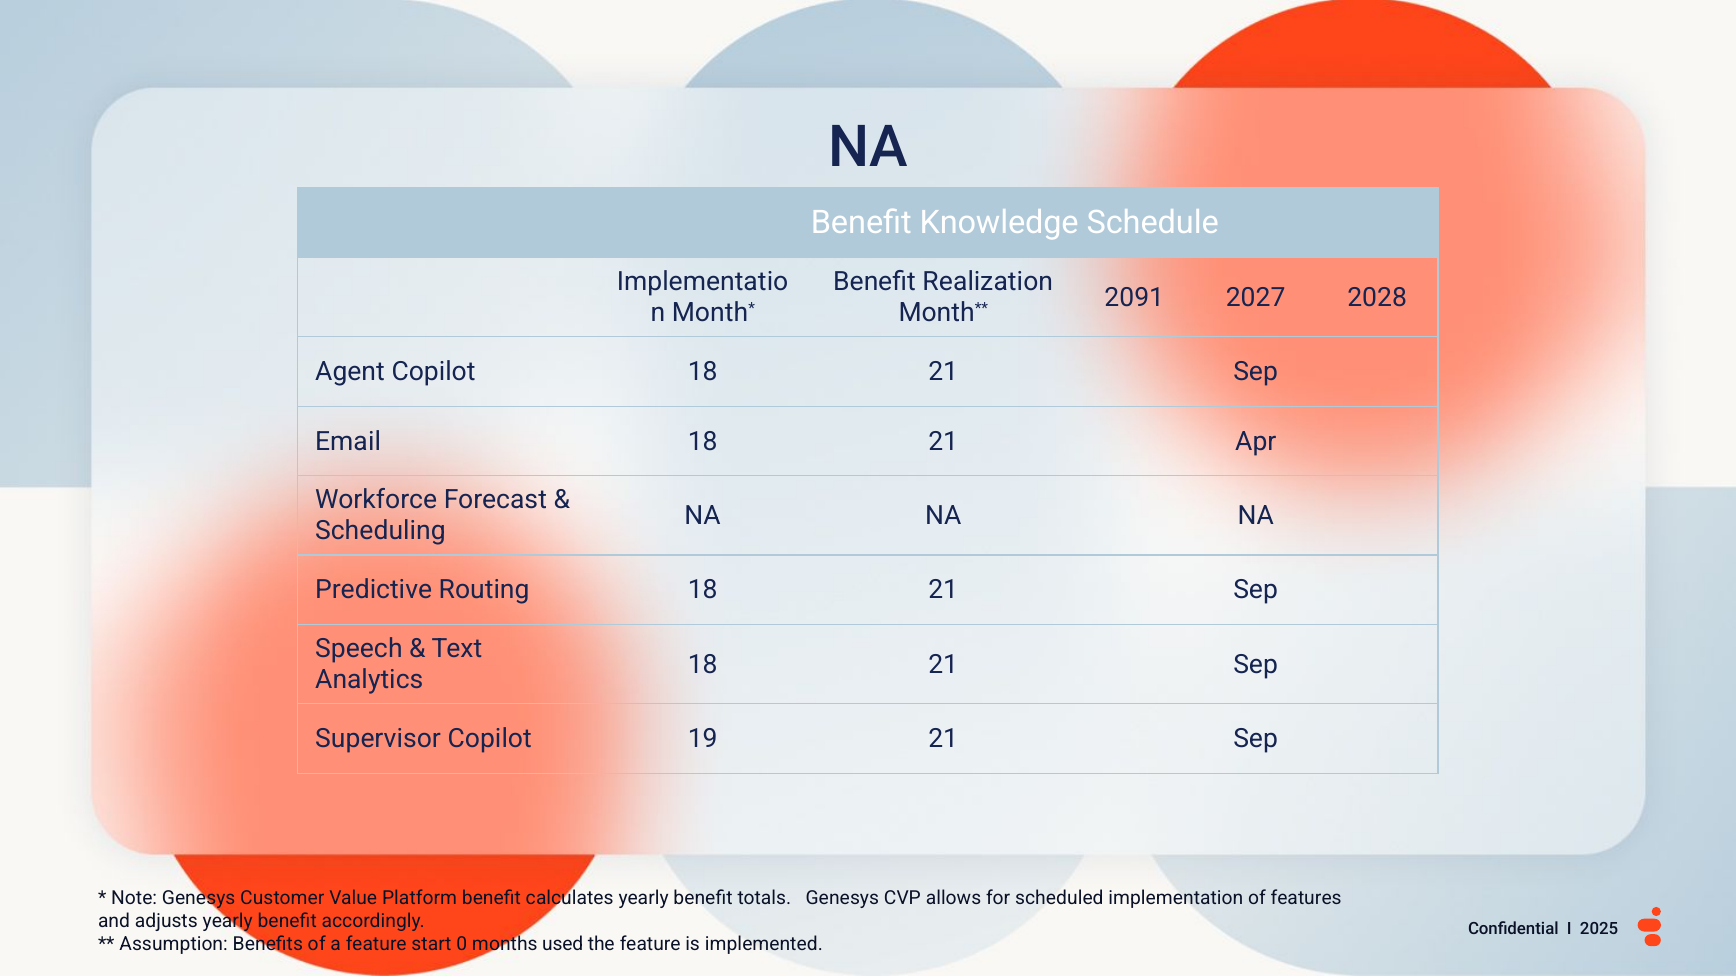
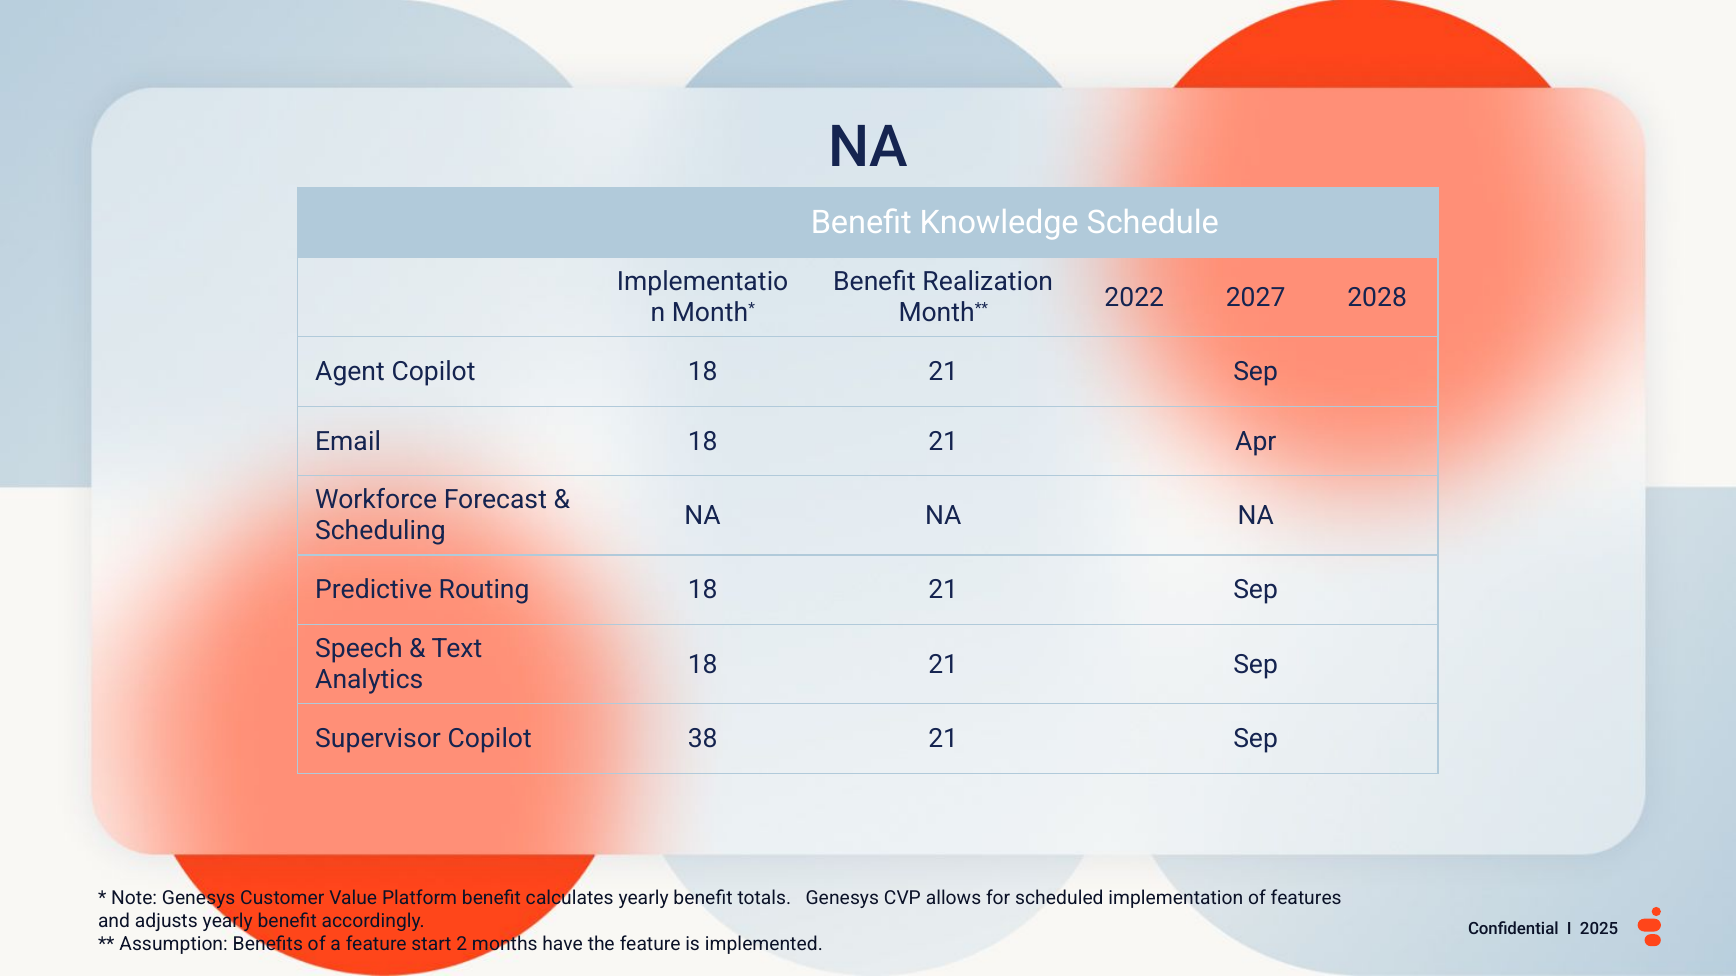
2091: 2091 -> 2022
19: 19 -> 38
0: 0 -> 2
used: used -> have
